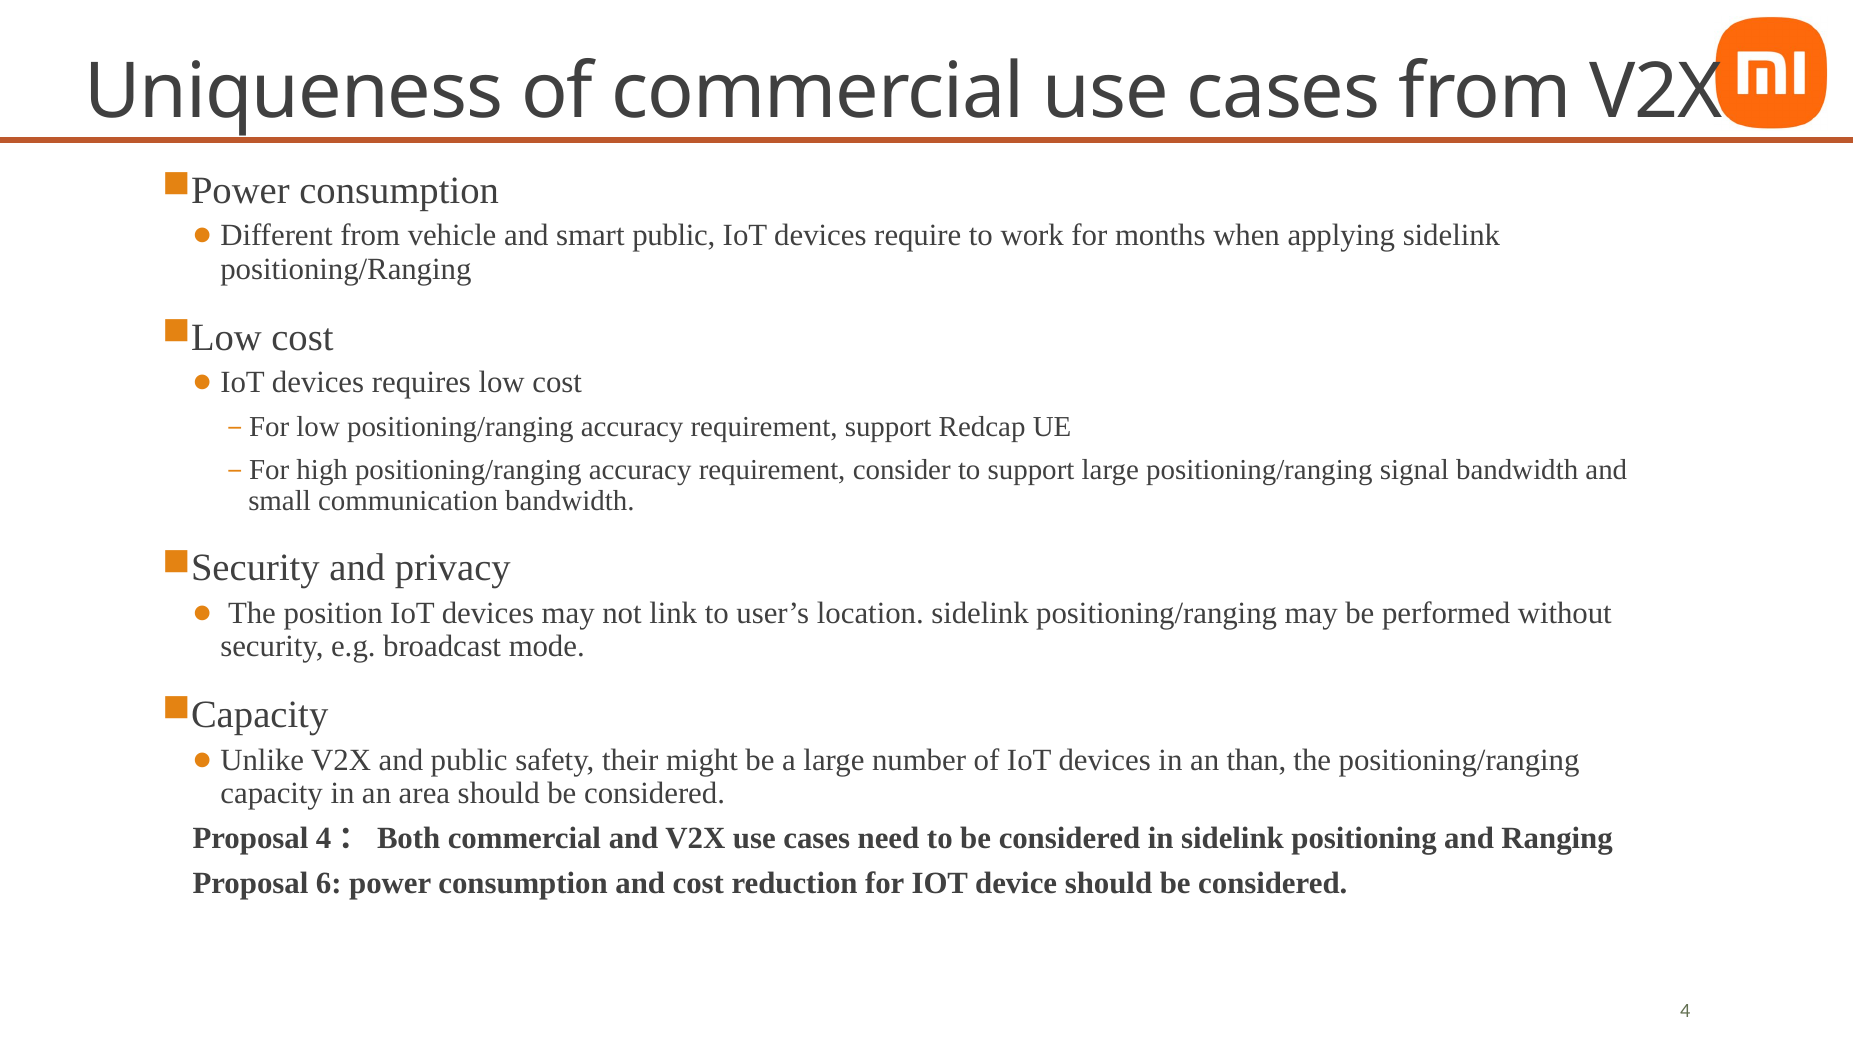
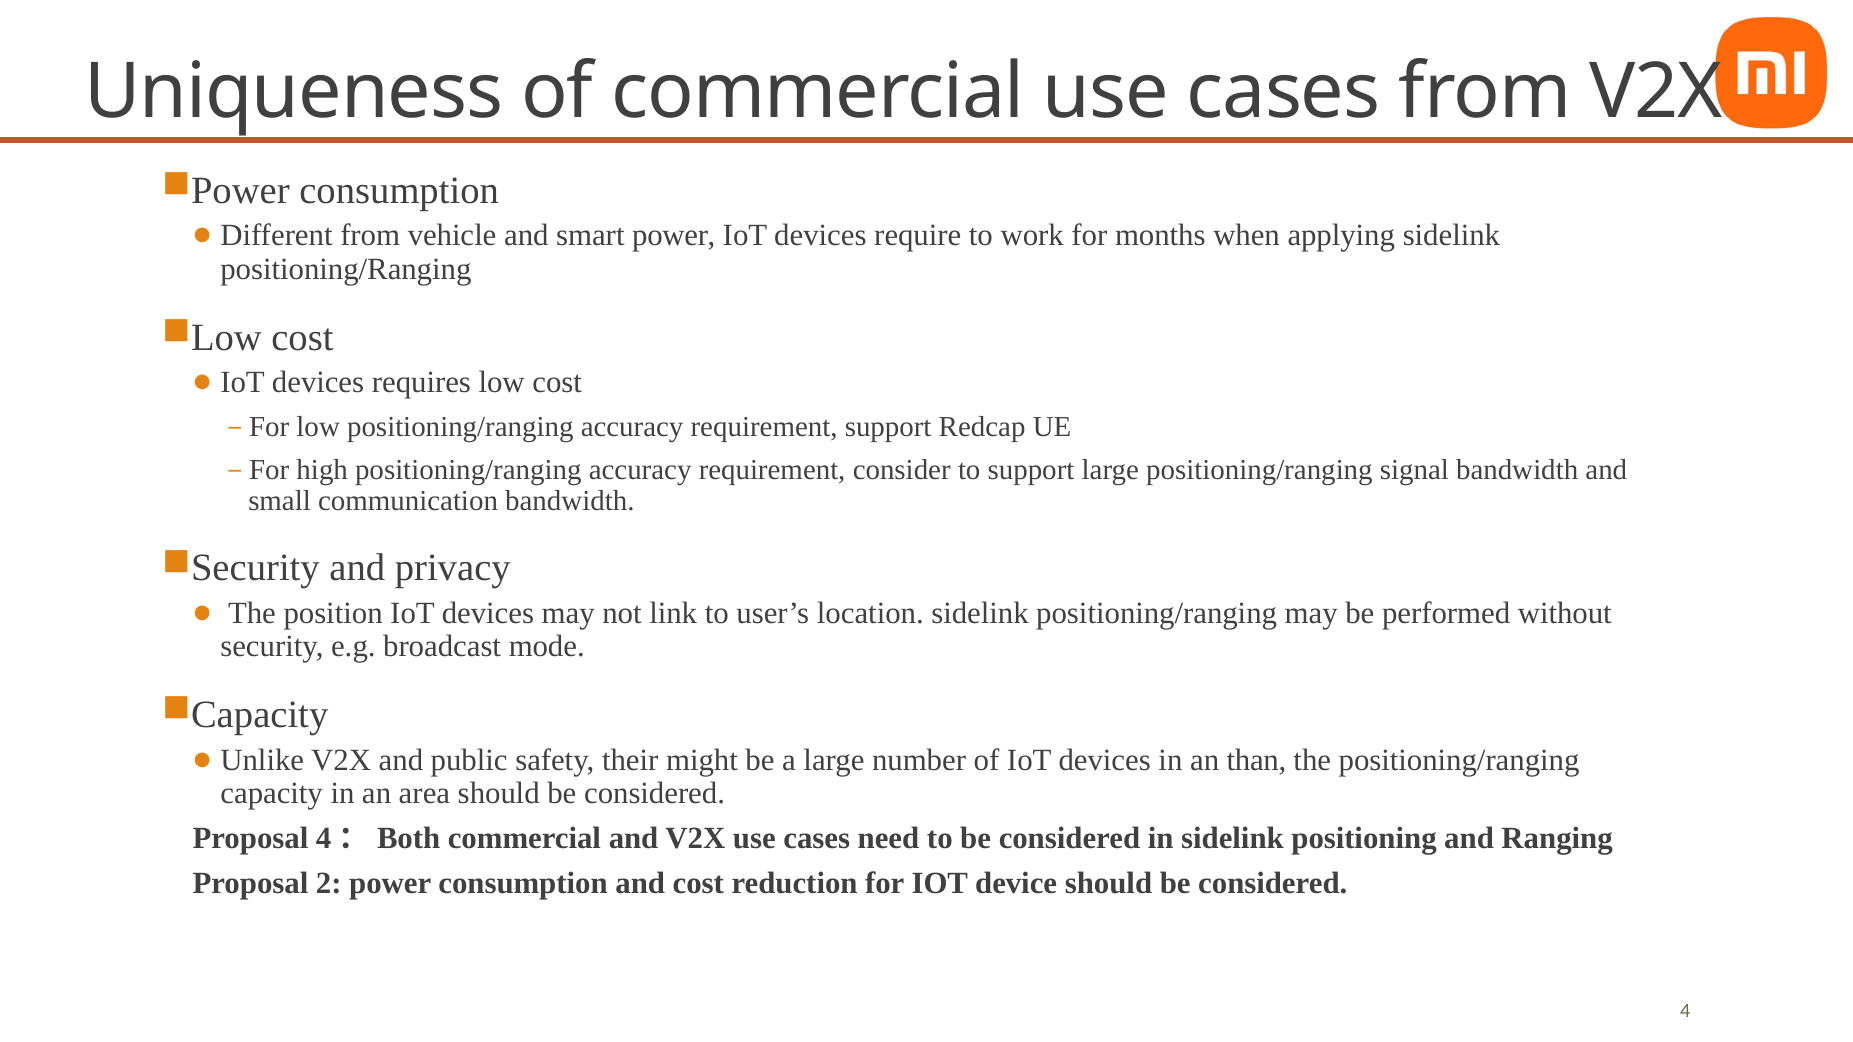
smart public: public -> power
6: 6 -> 2
